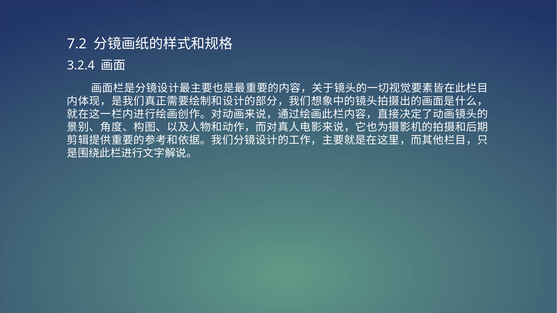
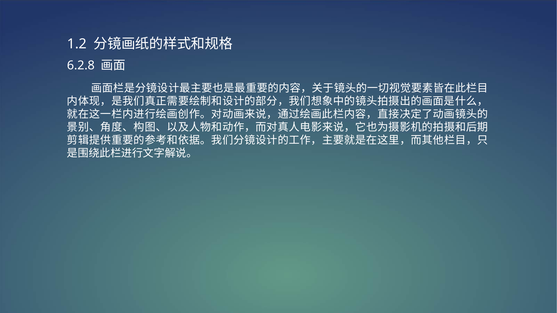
7.2: 7.2 -> 1.2
3.2.4: 3.2.4 -> 6.2.8
